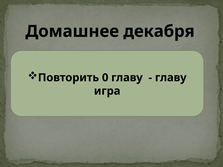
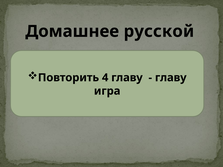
декабря: декабря -> русской
0: 0 -> 4
